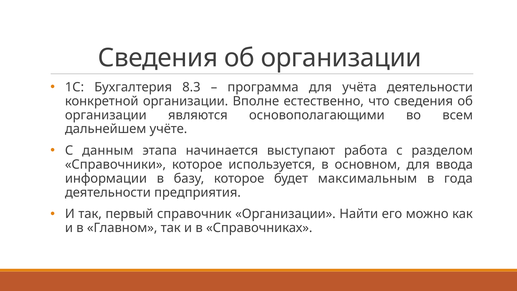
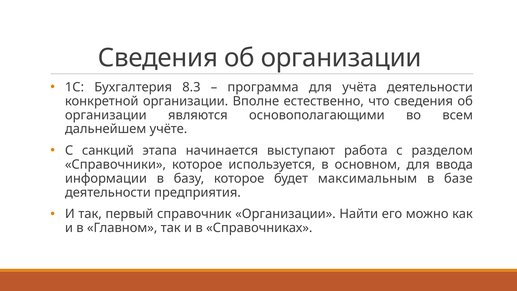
данным: данным -> санкций
года: года -> базе
